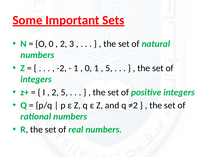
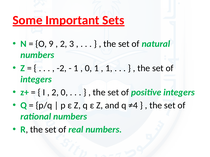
O 0: 0 -> 9
5 at (109, 68): 5 -> 1
2 5: 5 -> 0
≠2: ≠2 -> ≠4
